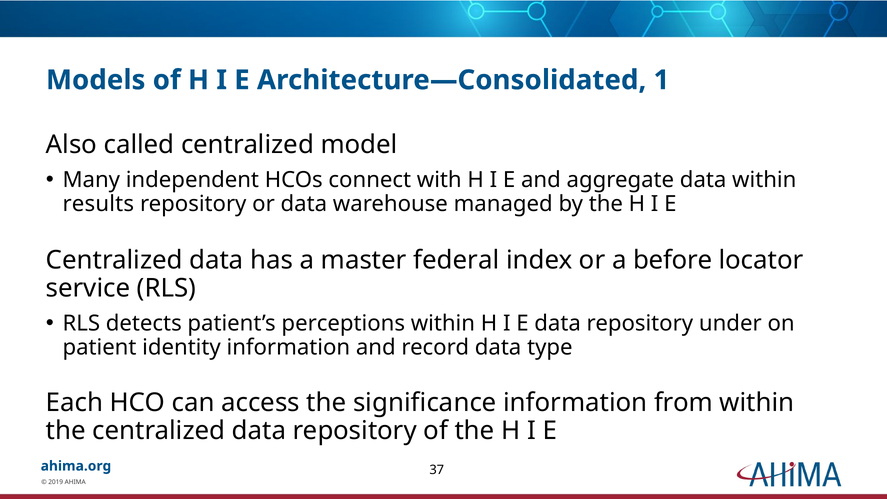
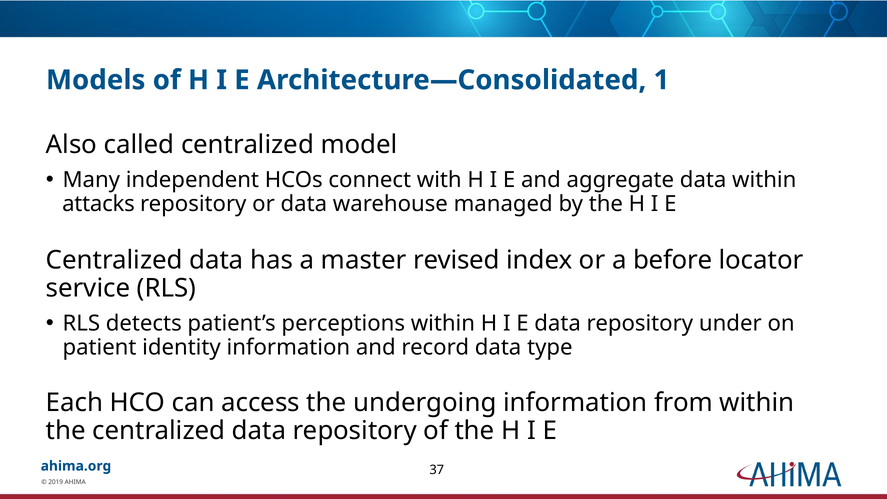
results: results -> attacks
federal: federal -> revised
significance: significance -> undergoing
